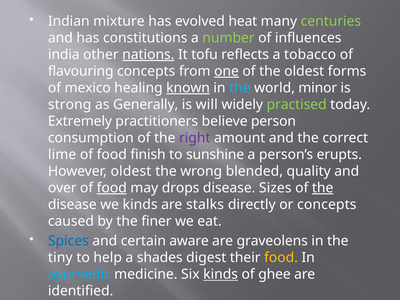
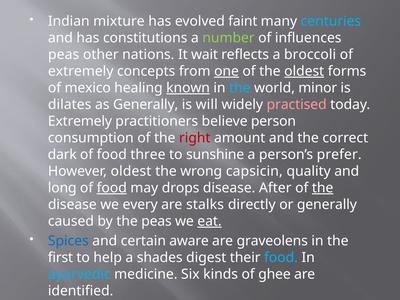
heat: heat -> faint
centuries colour: light green -> light blue
india at (64, 55): india -> peas
nations underline: present -> none
tofu: tofu -> wait
tobacco: tobacco -> broccoli
flavouring at (81, 71): flavouring -> extremely
oldest at (304, 71) underline: none -> present
strong: strong -> dilates
practised colour: light green -> pink
right colour: purple -> red
lime: lime -> dark
finish: finish -> three
erupts: erupts -> prefer
blended: blended -> capsicin
over: over -> long
Sizes: Sizes -> After
we kinds: kinds -> every
or concepts: concepts -> generally
the finer: finer -> peas
eat underline: none -> present
tiny: tiny -> first
food at (281, 258) colour: yellow -> light blue
kinds at (221, 274) underline: present -> none
